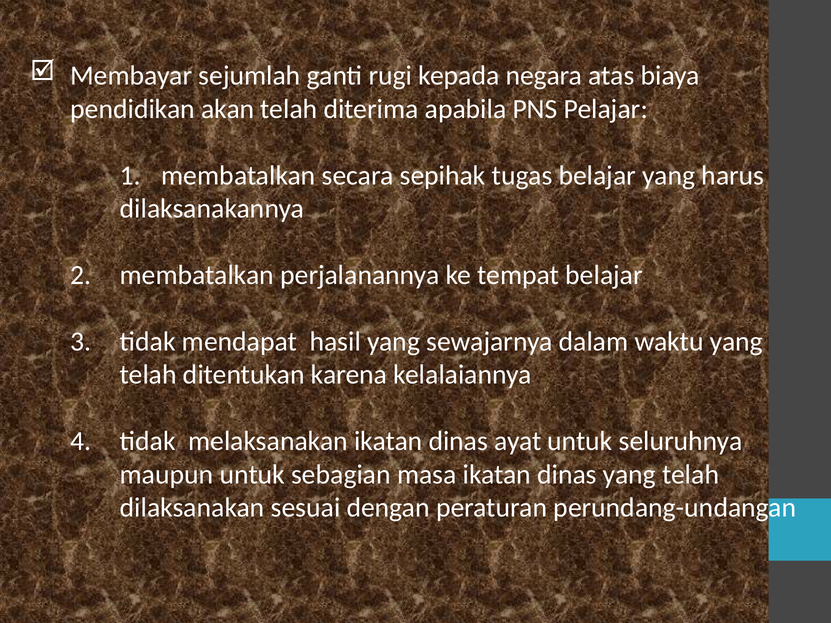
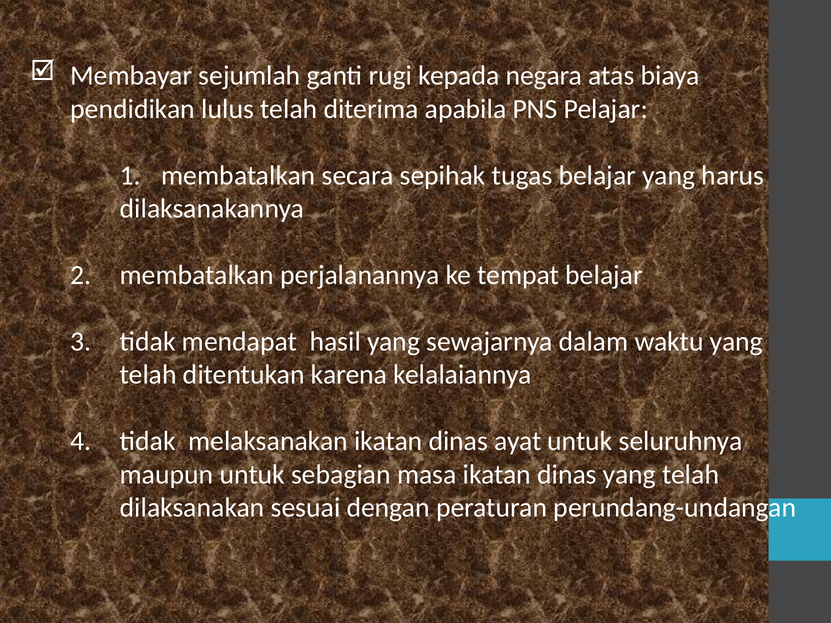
akan: akan -> lulus
